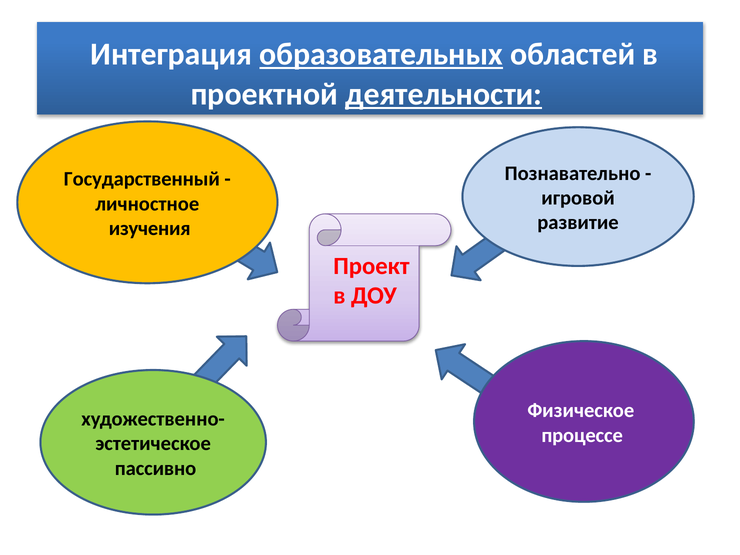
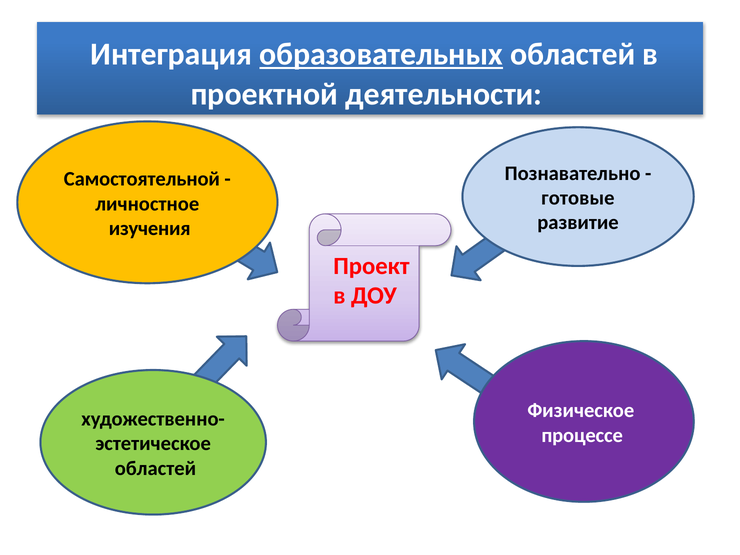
деятельности underline: present -> none
Государственный: Государственный -> Самостоятельной
игровой: игровой -> готовые
пассивно at (155, 468): пассивно -> областей
